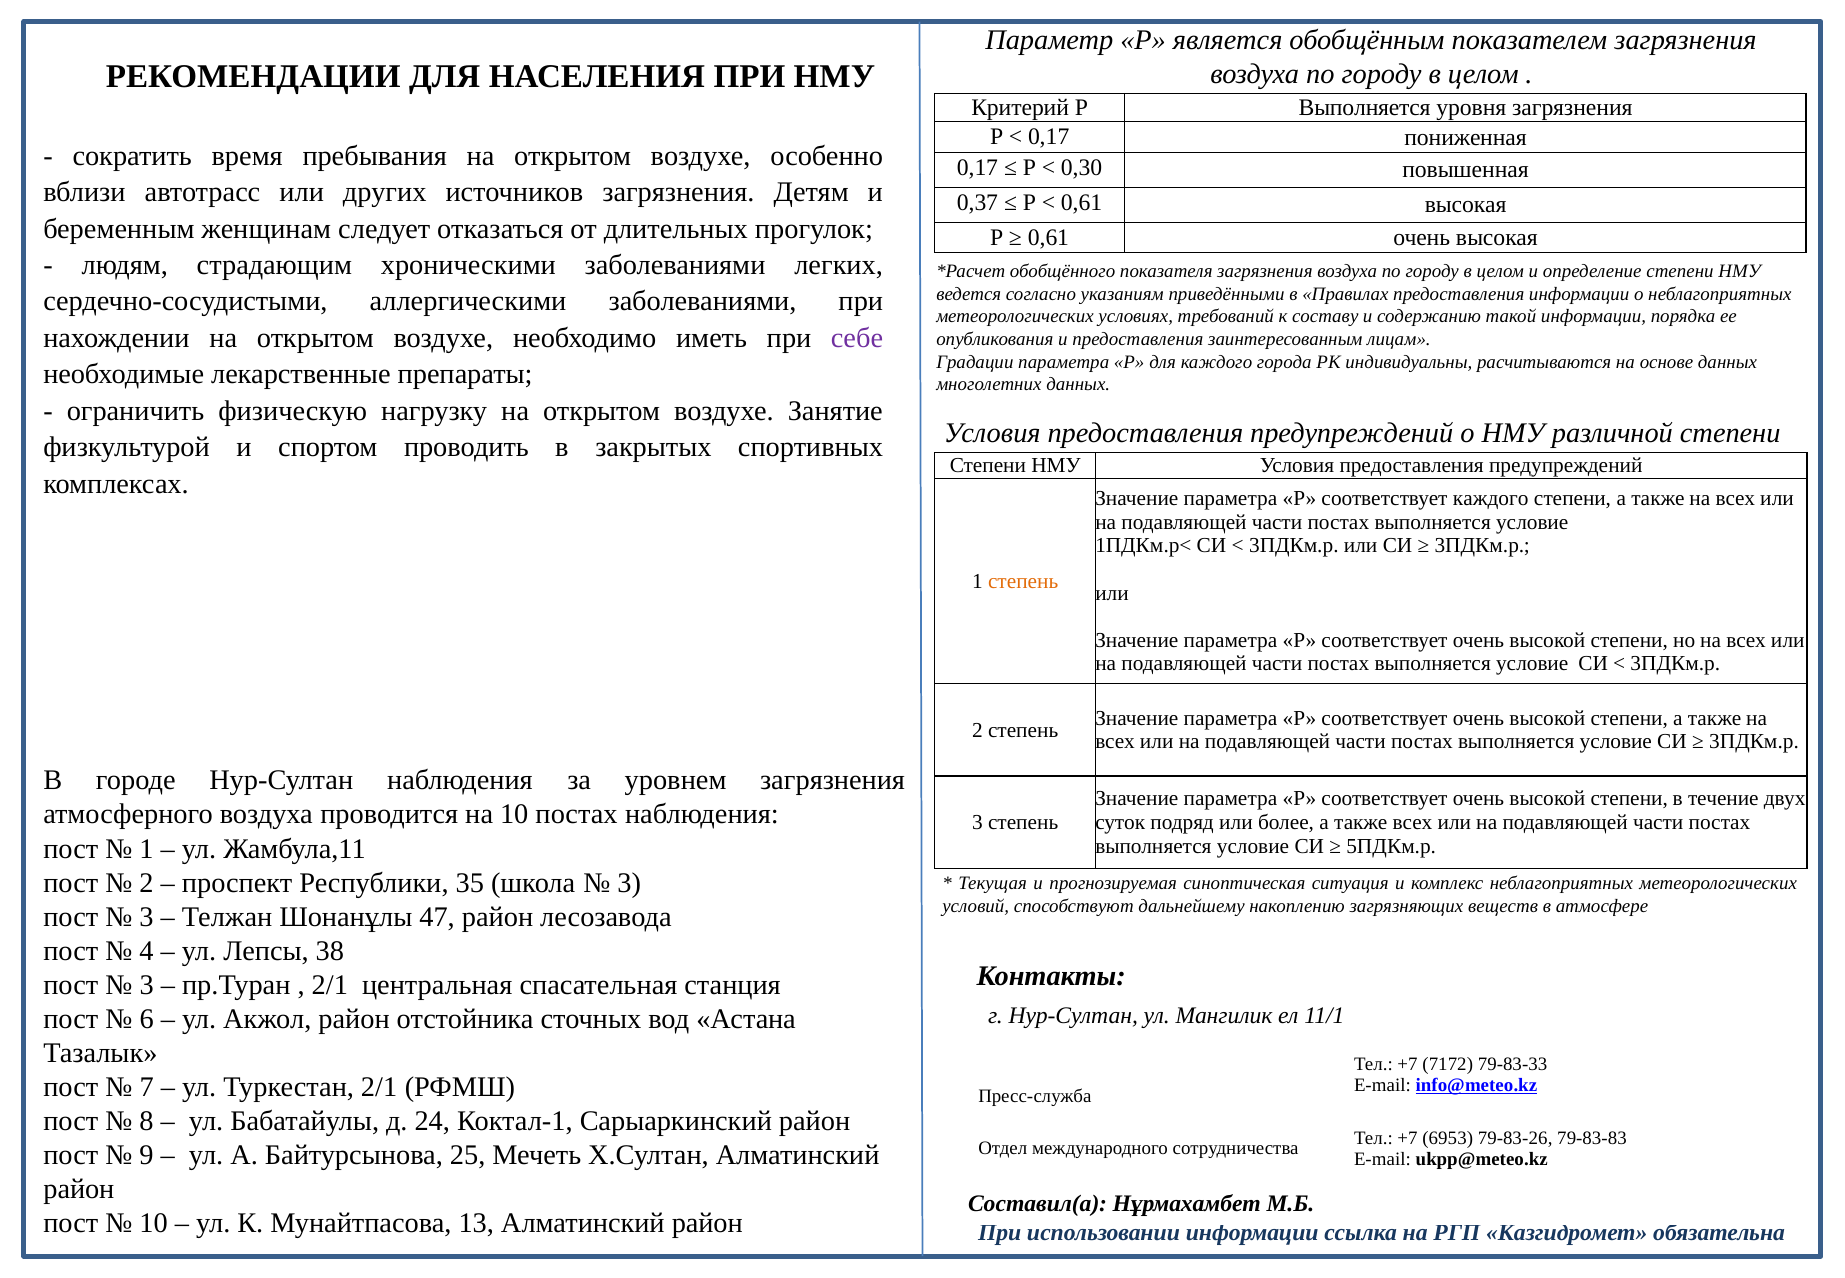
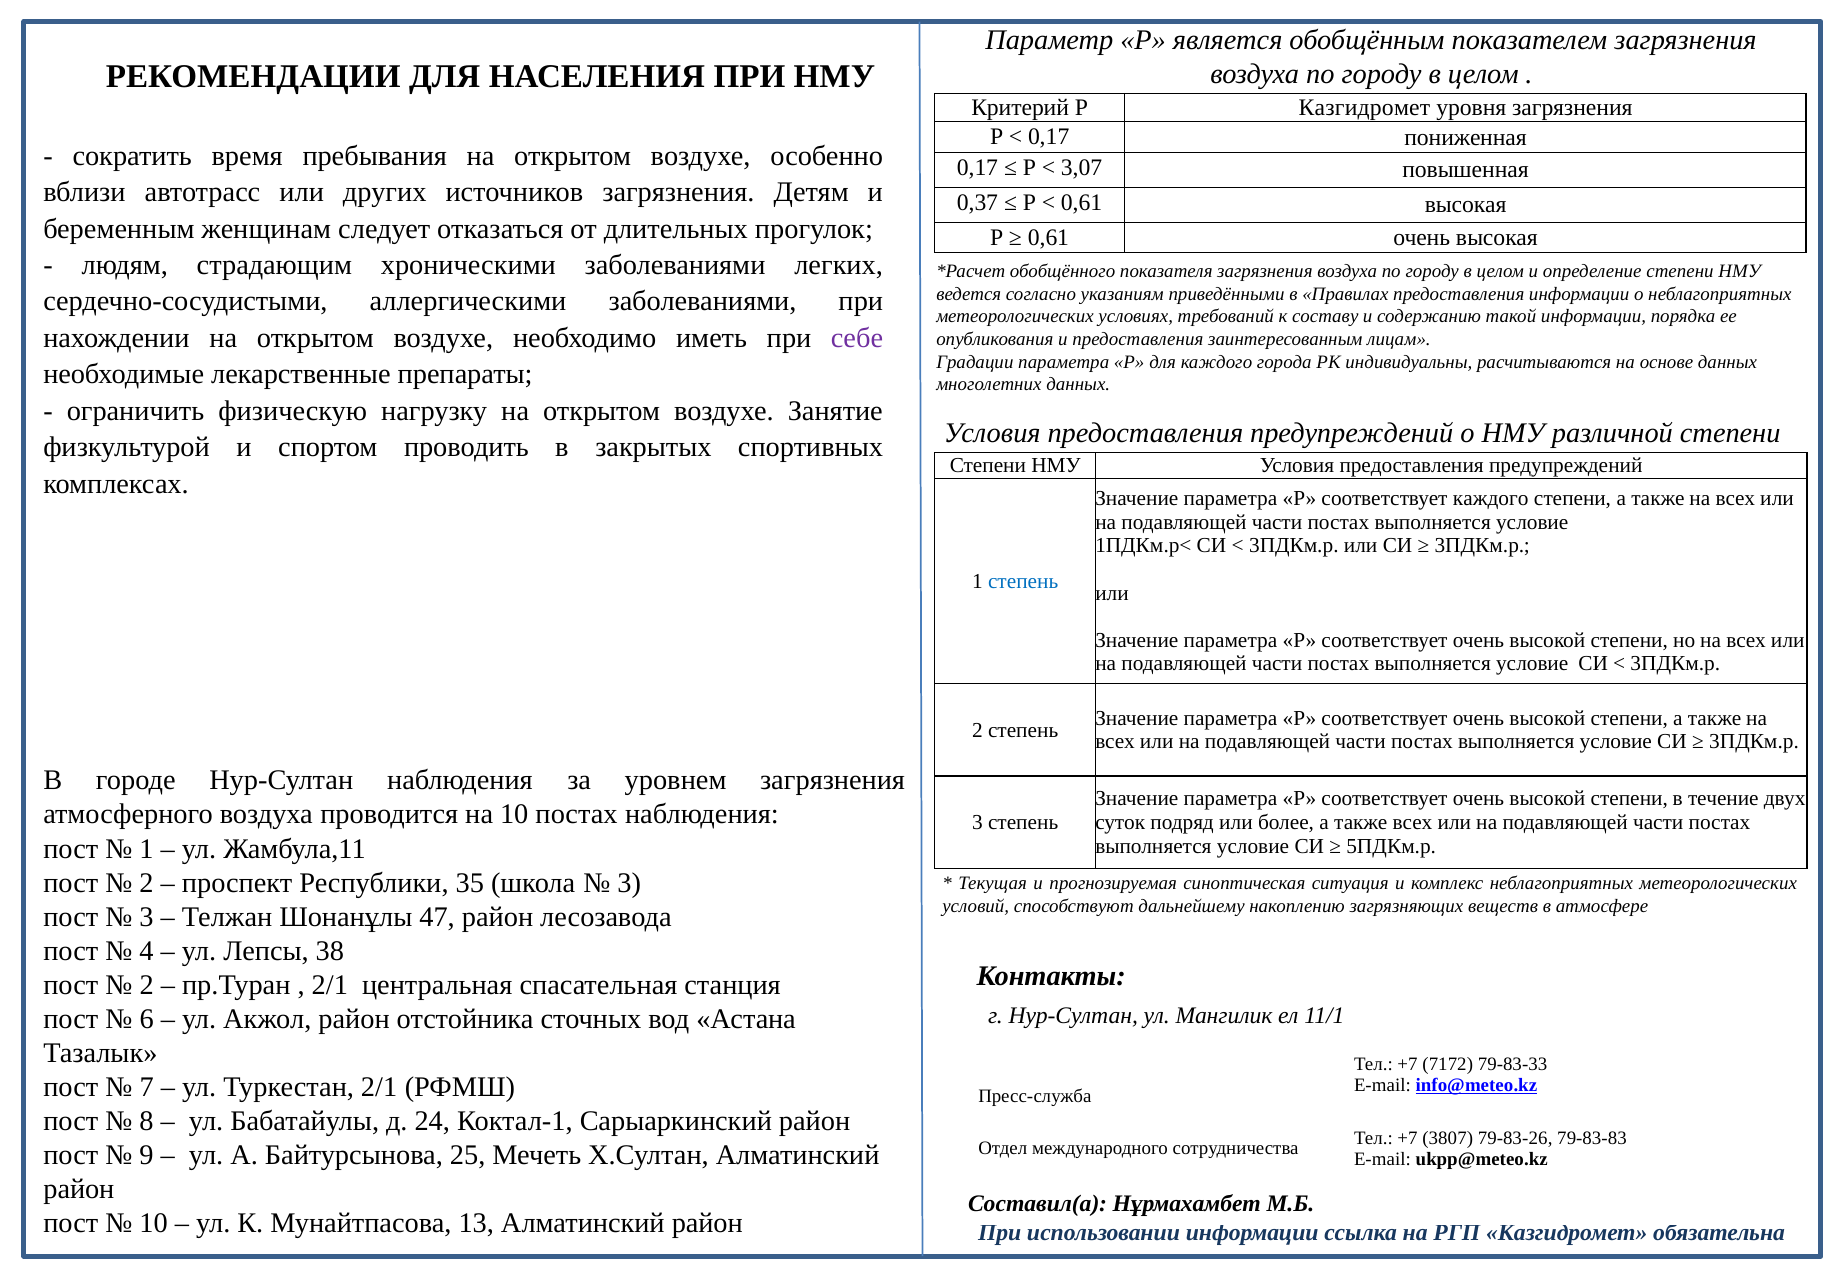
Р Выполняется: Выполняется -> Казгидромет
0,30: 0,30 -> 3,07
степень at (1023, 581) colour: orange -> blue
3 at (147, 984): 3 -> 2
6953: 6953 -> 3807
